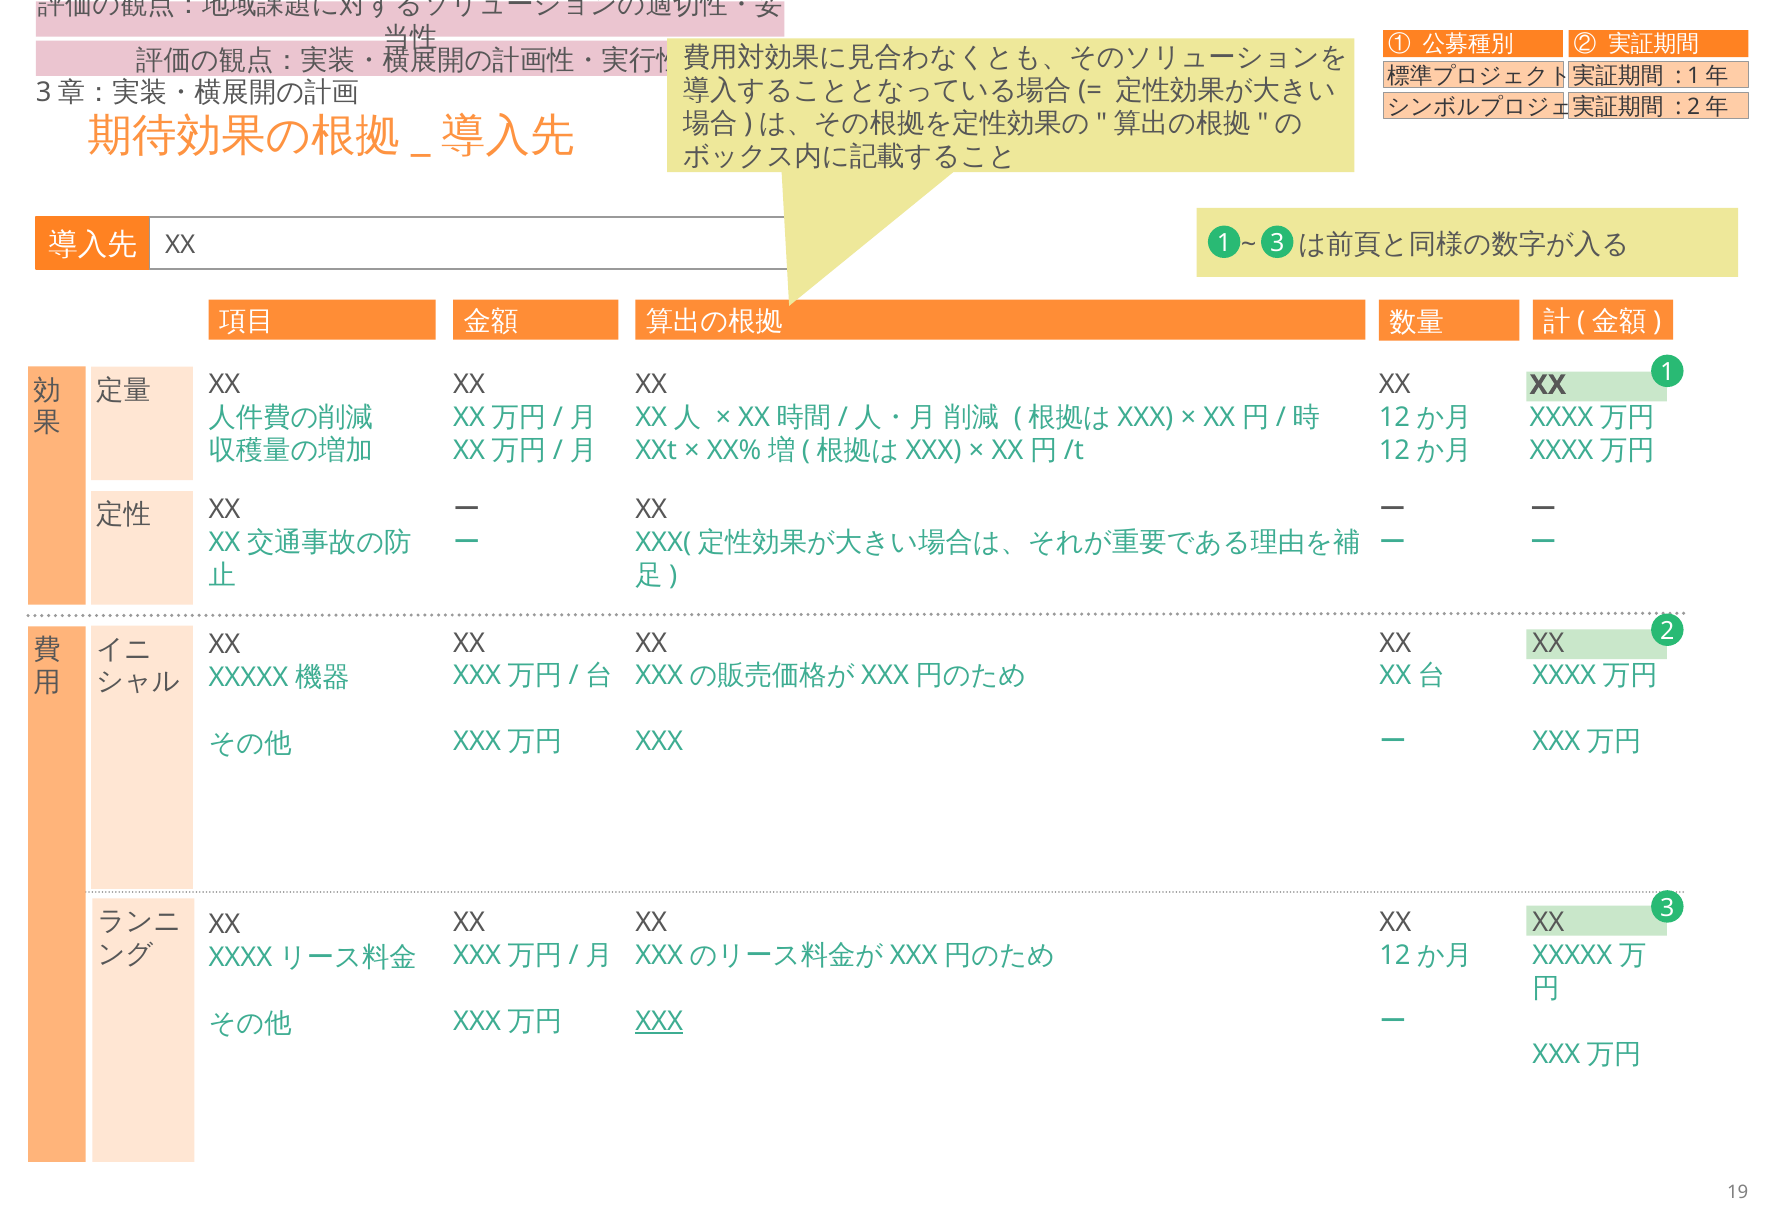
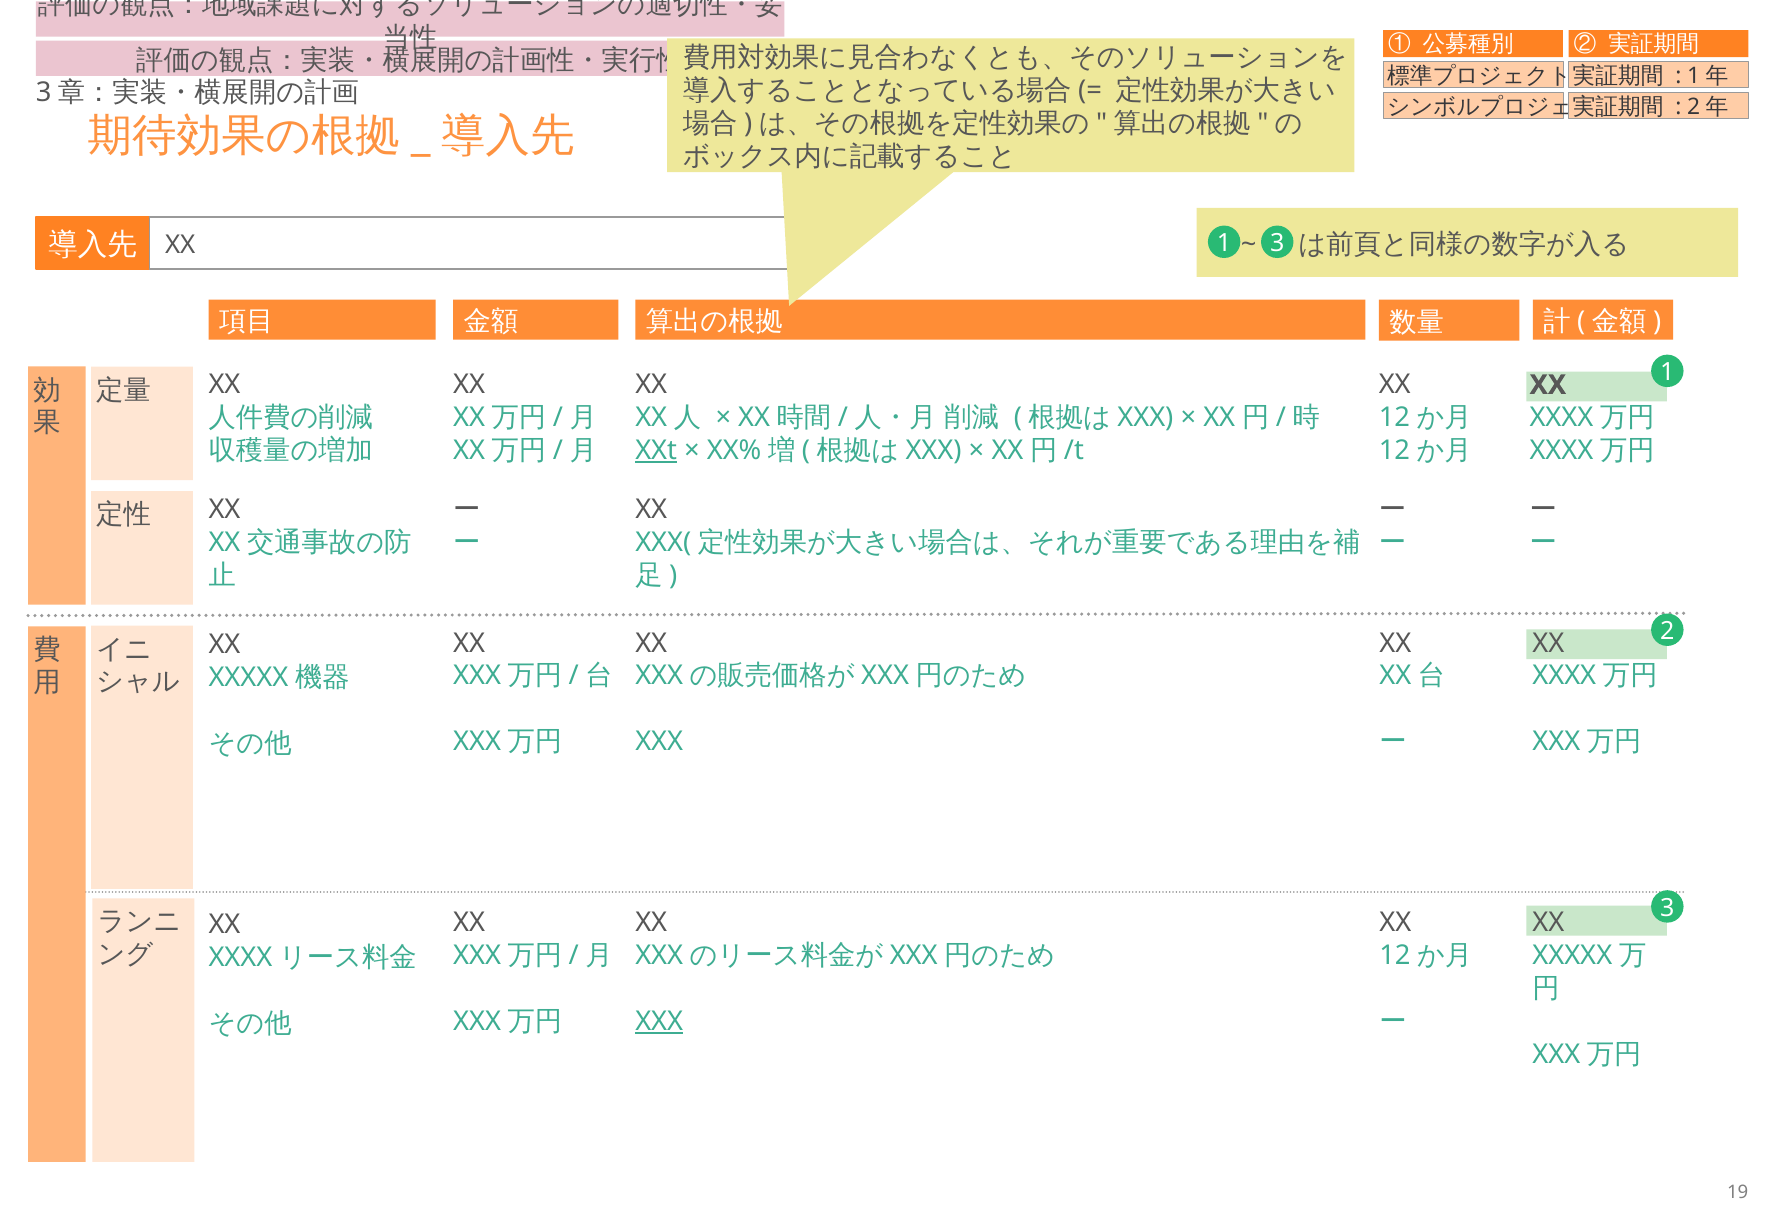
XXt underline: none -> present
